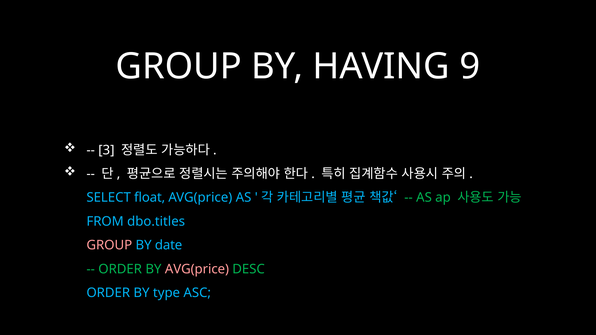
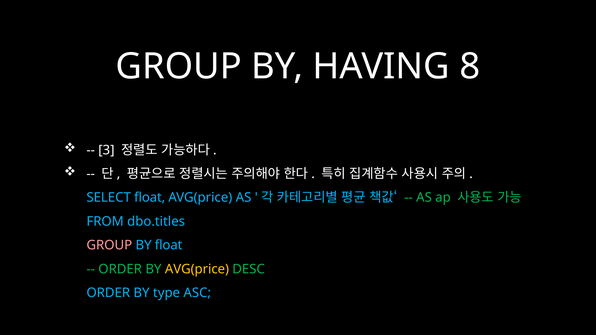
9: 9 -> 8
BY date: date -> float
AVG(price at (197, 269) colour: pink -> yellow
